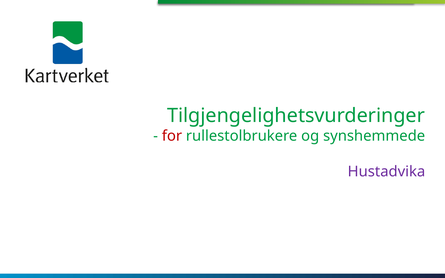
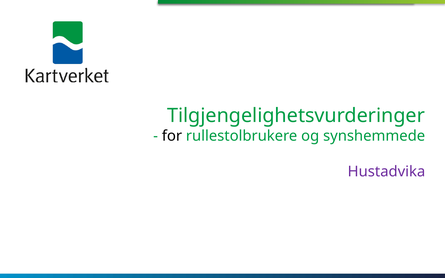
for colour: red -> black
